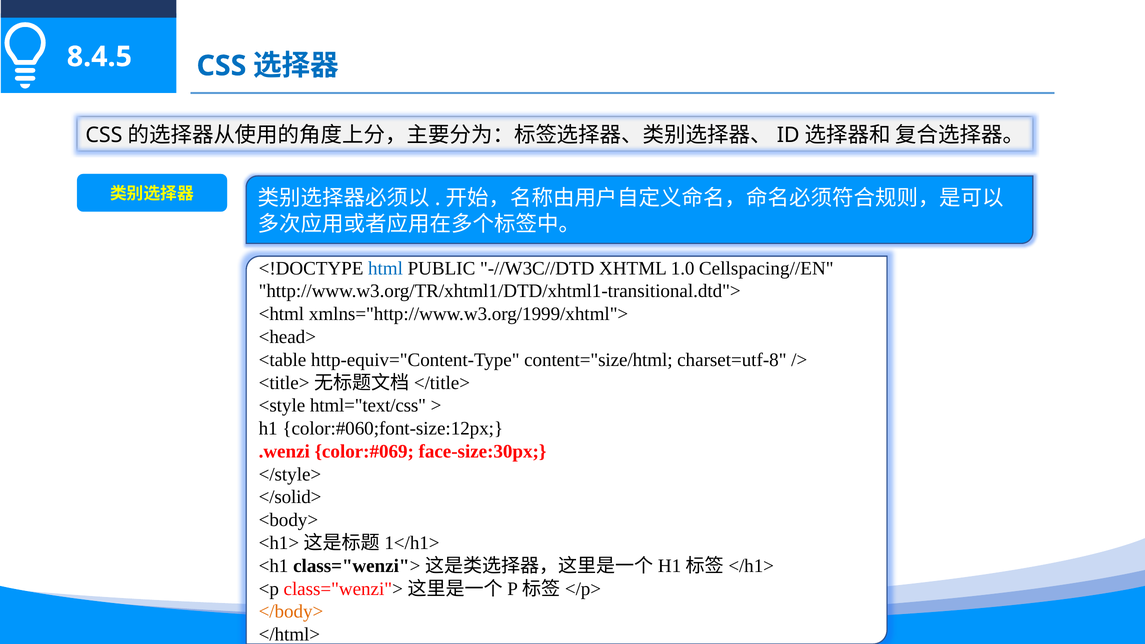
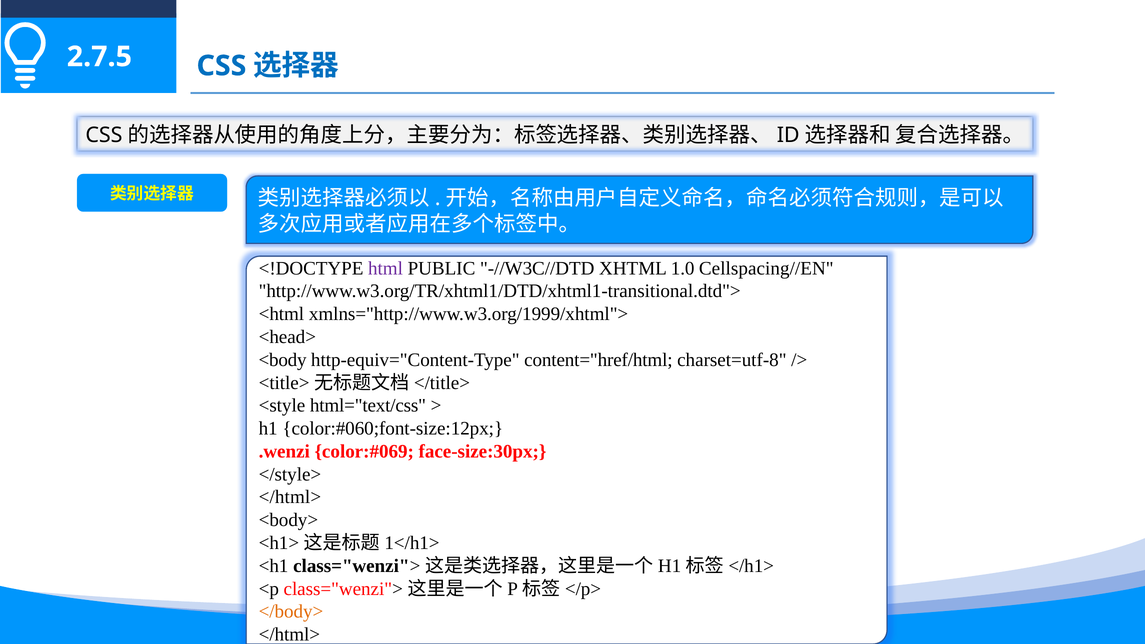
8.4.5: 8.4.5 -> 2.7.5
html colour: blue -> purple
<table: <table -> <body
content="size/html: content="size/html -> content="href/html
</solid> at (290, 497): </solid> -> </html>
